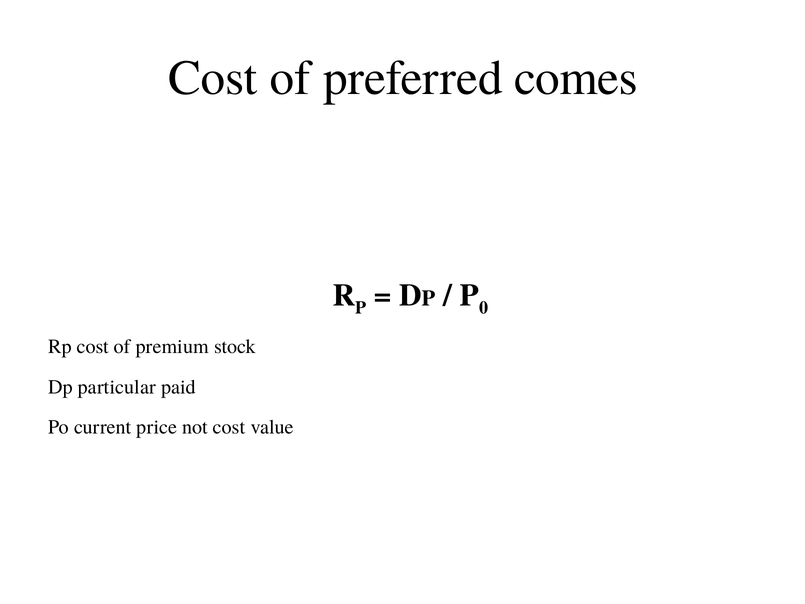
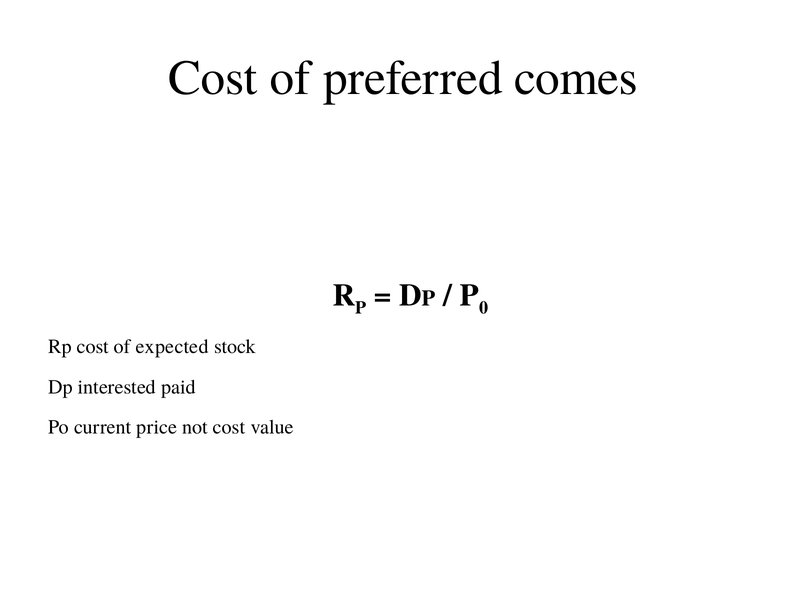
premium: premium -> expected
particular: particular -> interested
